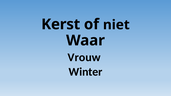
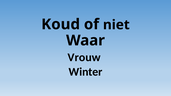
Kerst: Kerst -> Koud
